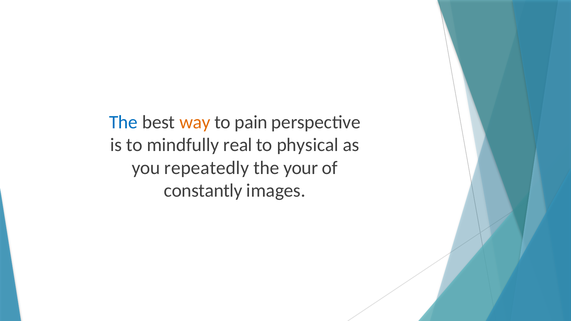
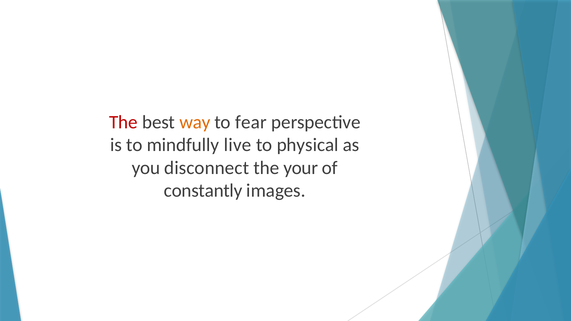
The at (123, 122) colour: blue -> red
pain: pain -> fear
real: real -> live
repeatedly: repeatedly -> disconnect
